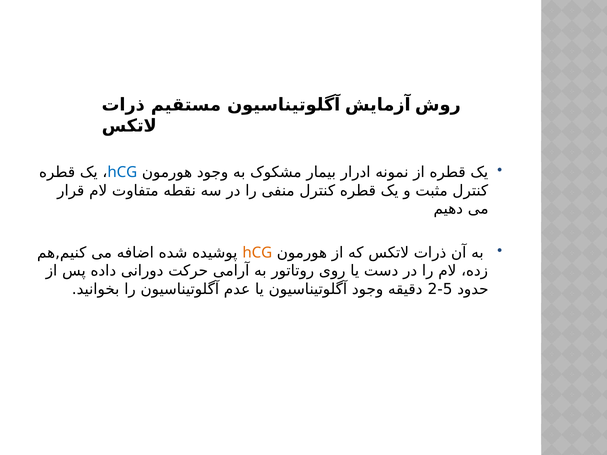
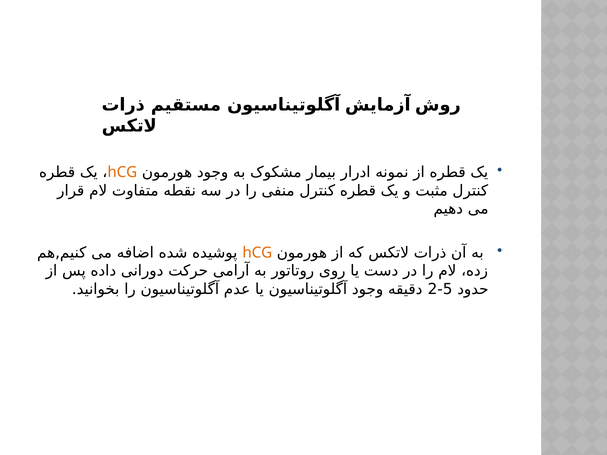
hCG at (122, 172) colour: blue -> orange
